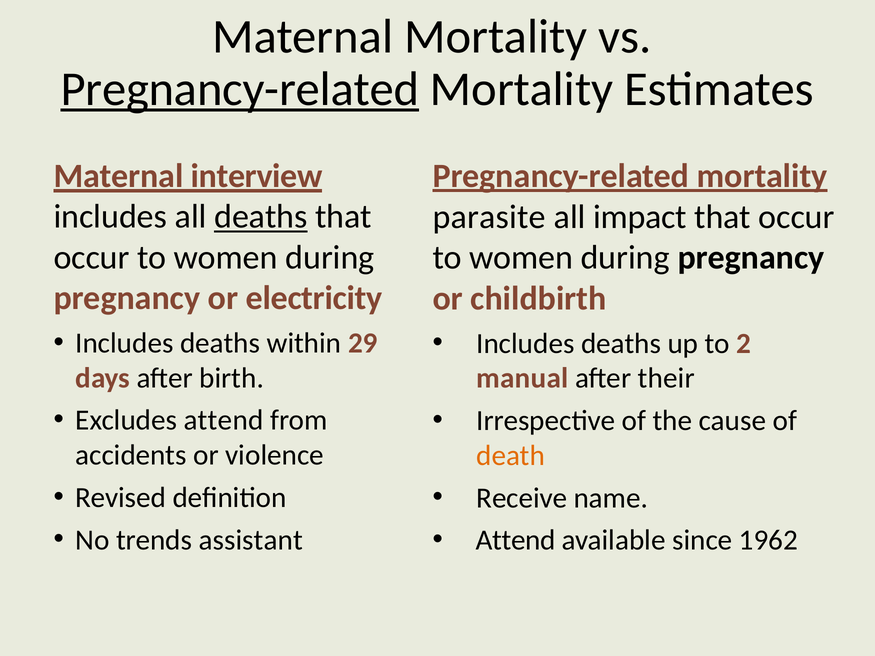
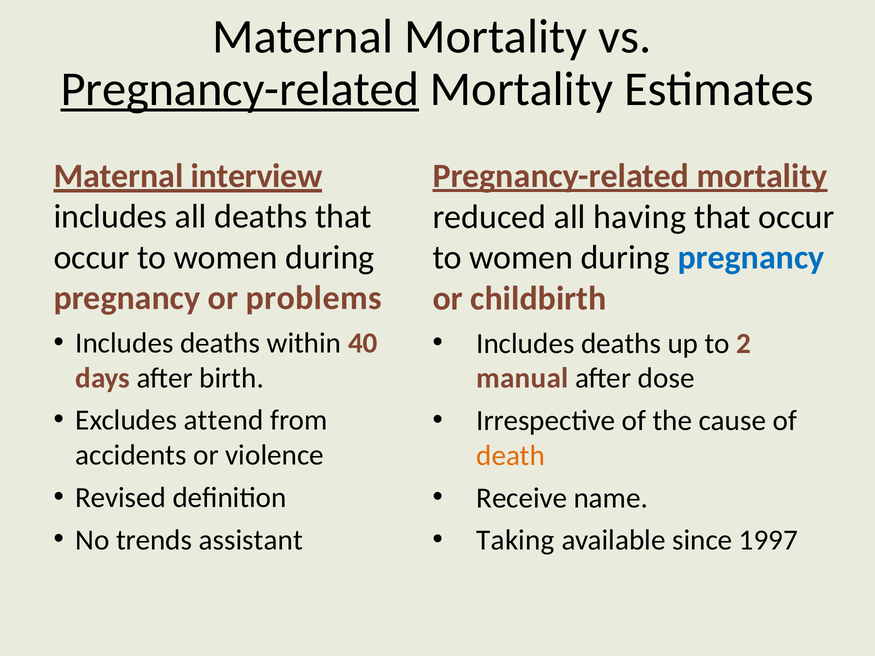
deaths at (261, 217) underline: present -> none
parasite: parasite -> reduced
impact: impact -> having
pregnancy at (751, 258) colour: black -> blue
electricity: electricity -> problems
29: 29 -> 40
their: their -> dose
Attend at (516, 540): Attend -> Taking
1962: 1962 -> 1997
